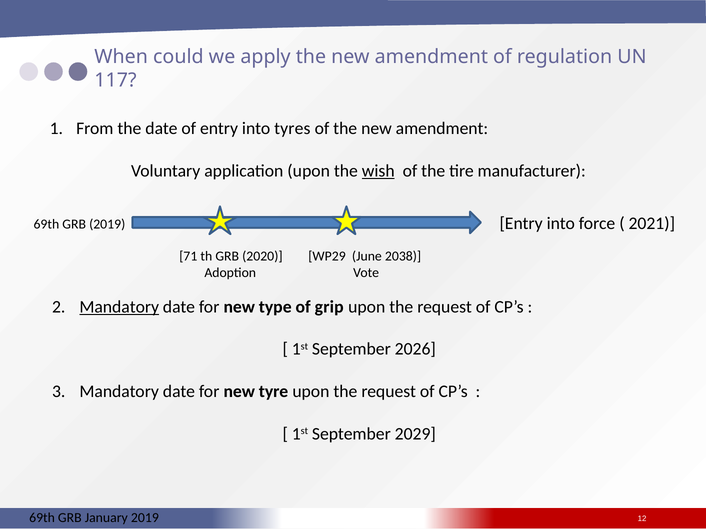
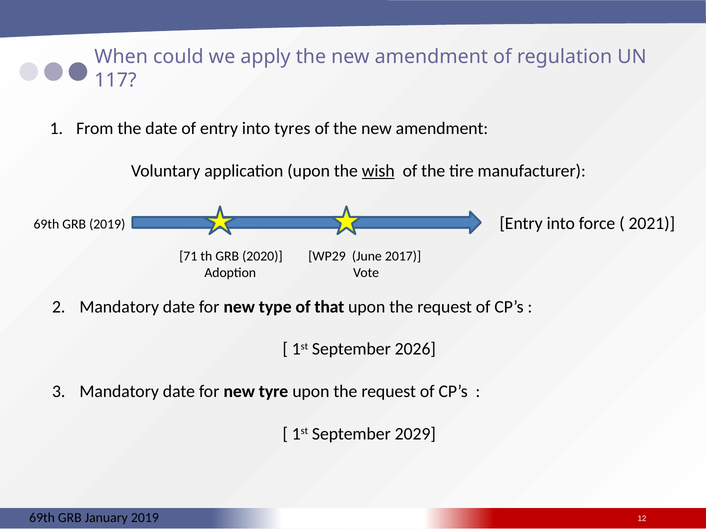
2038: 2038 -> 2017
Mandatory at (119, 307) underline: present -> none
grip: grip -> that
